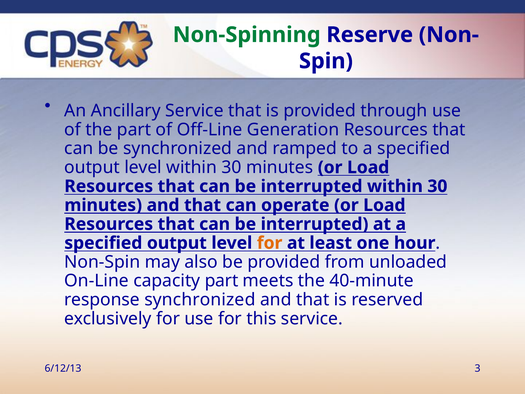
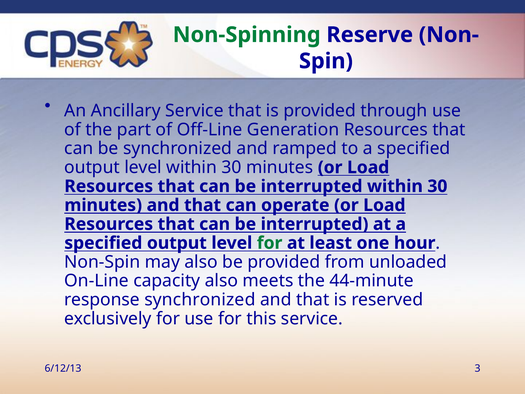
for at (270, 243) colour: orange -> green
capacity part: part -> also
40-minute: 40-minute -> 44-minute
